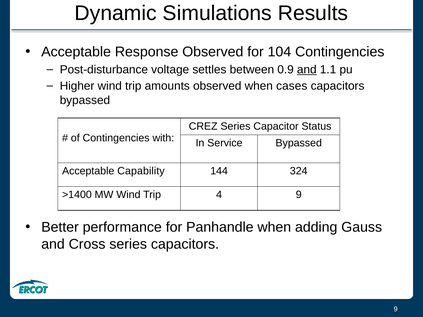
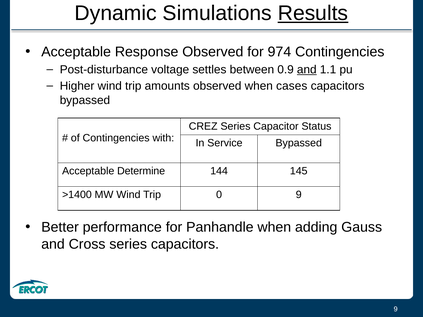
Results underline: none -> present
104: 104 -> 974
Capability: Capability -> Determine
324: 324 -> 145
4: 4 -> 0
